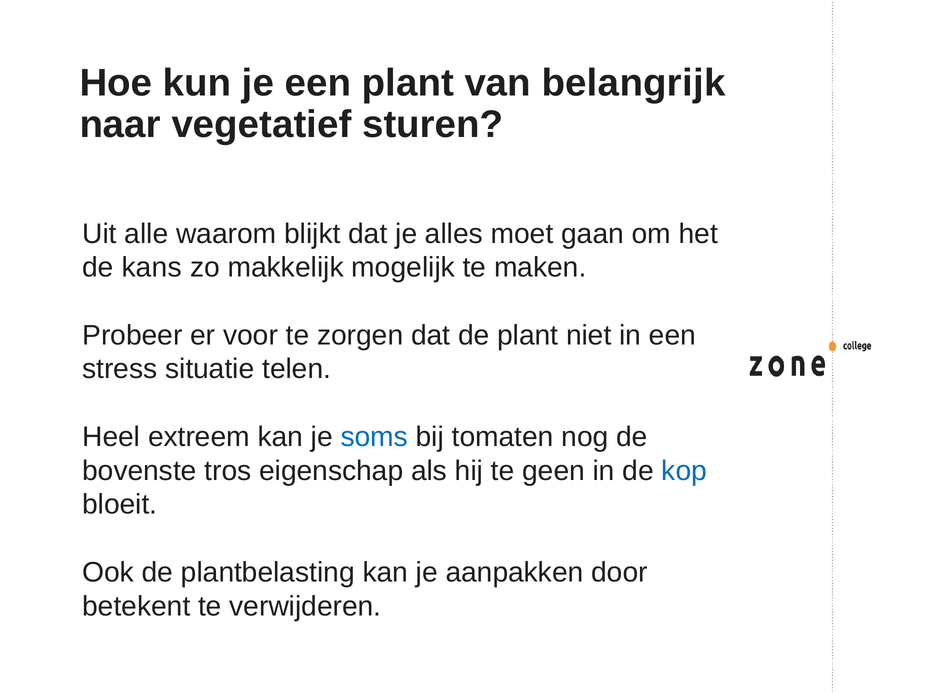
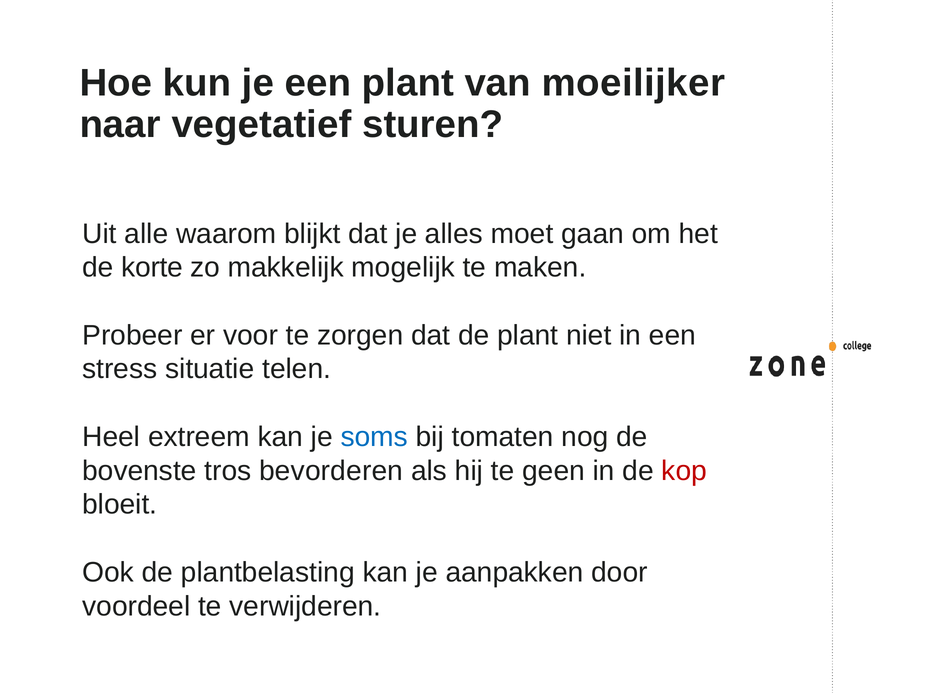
belangrijk: belangrijk -> moeilijker
kans: kans -> korte
eigenschap: eigenschap -> bevorderen
kop colour: blue -> red
betekent: betekent -> voordeel
